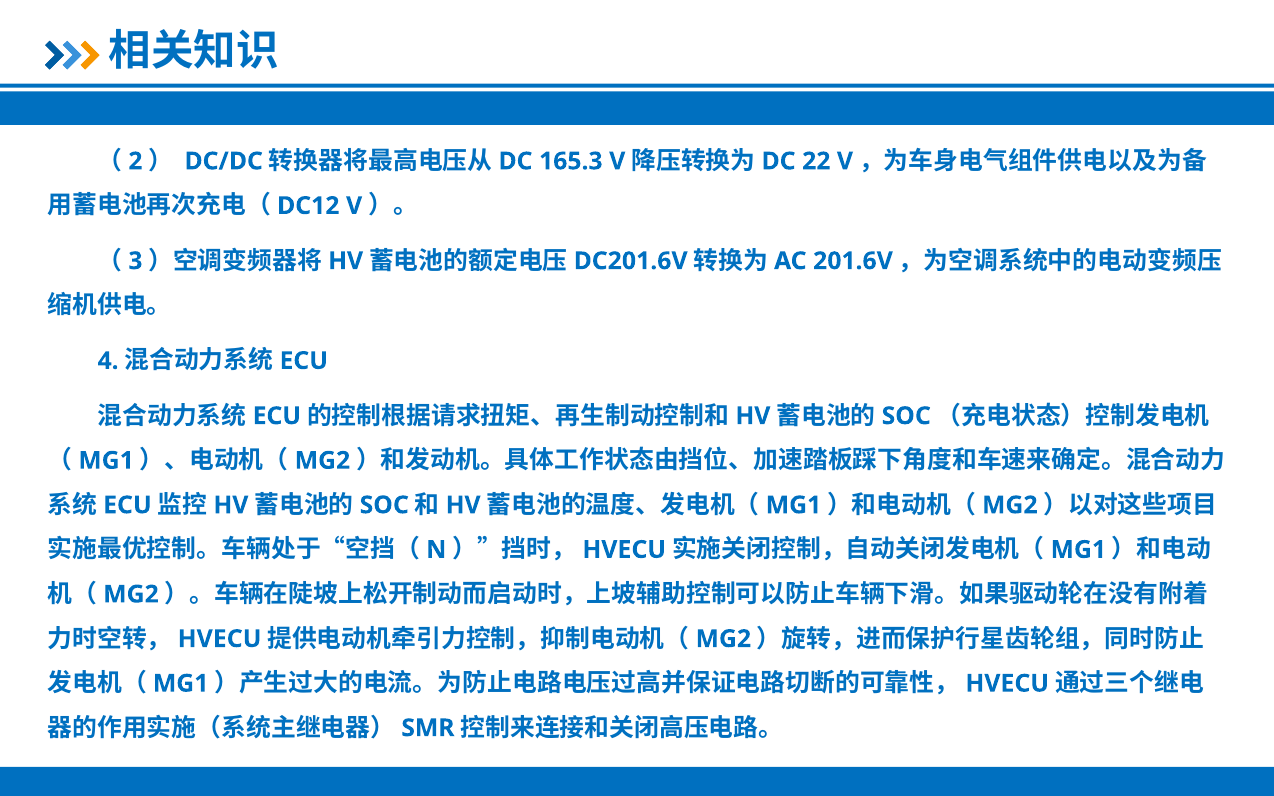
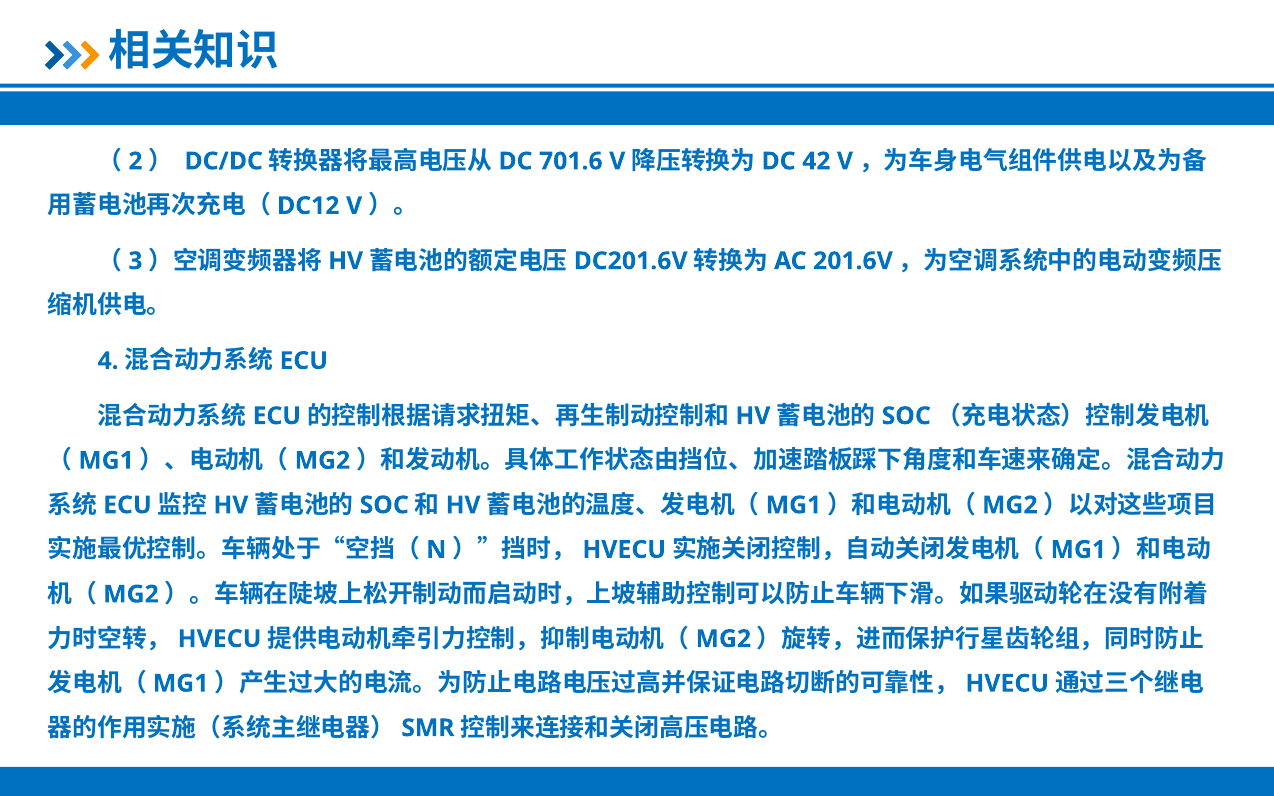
165.3: 165.3 -> 701.6
22: 22 -> 42
